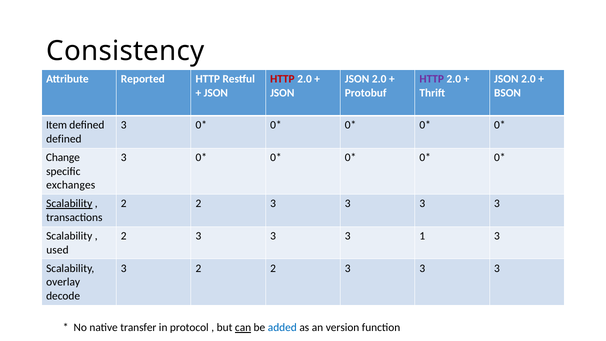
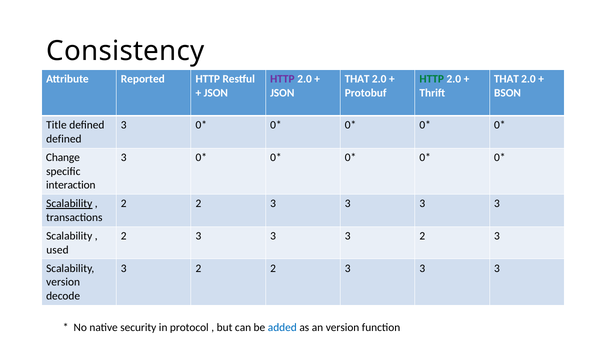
HTTP at (282, 79) colour: red -> purple
JSON at (357, 79): JSON -> THAT
HTTP at (432, 79) colour: purple -> green
JSON at (506, 79): JSON -> THAT
Item: Item -> Title
exchanges: exchanges -> interaction
3 3 1: 1 -> 2
overlay at (63, 282): overlay -> version
transfer: transfer -> security
can underline: present -> none
